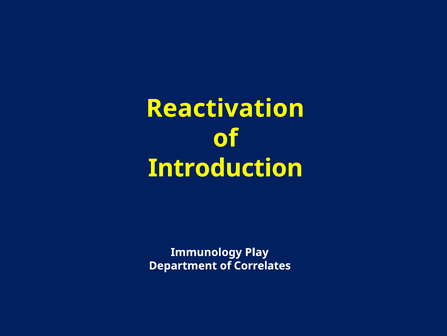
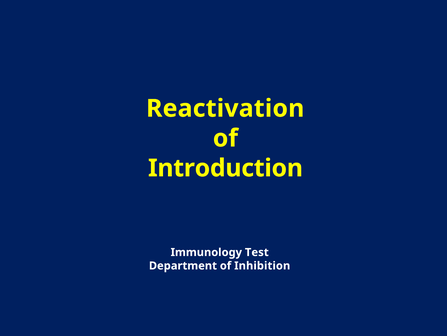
Play: Play -> Test
Correlates: Correlates -> Inhibition
